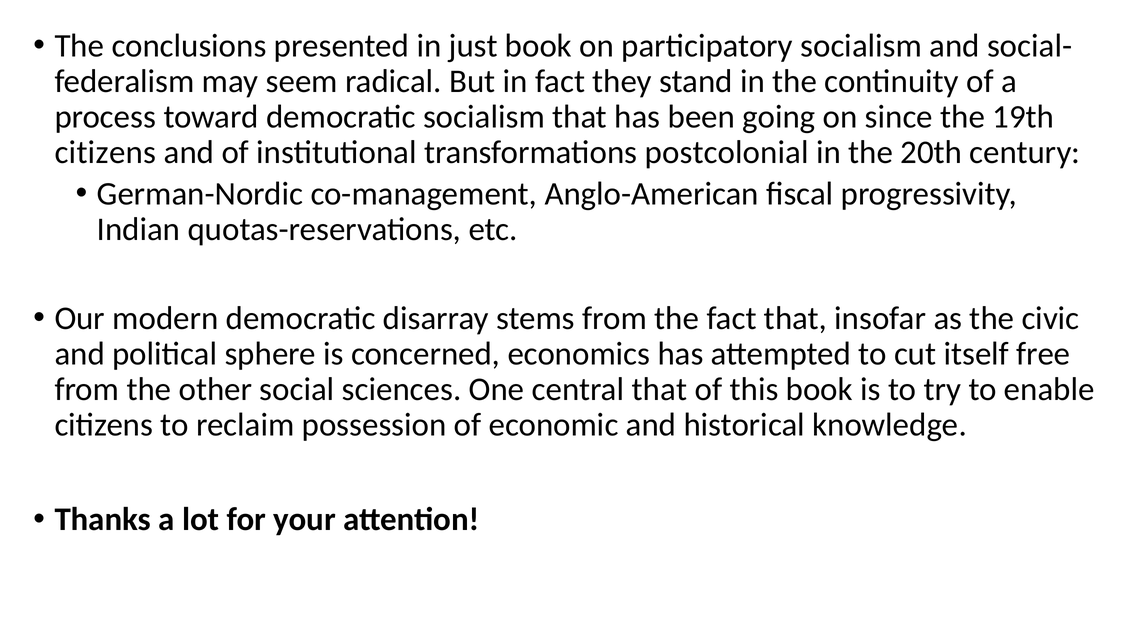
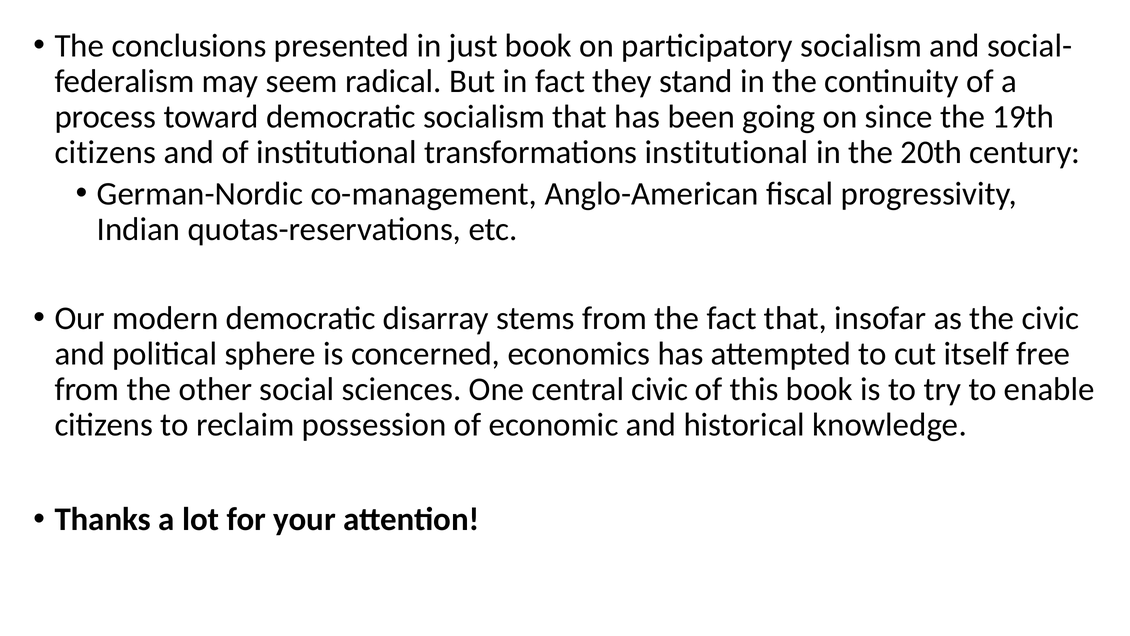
transformations postcolonial: postcolonial -> institutional
central that: that -> civic
